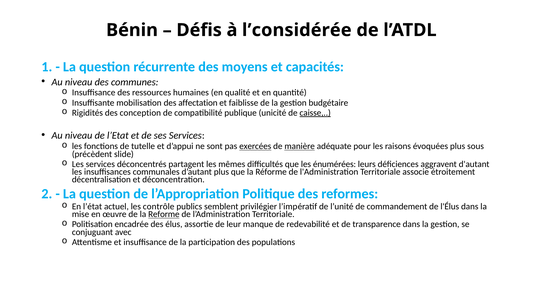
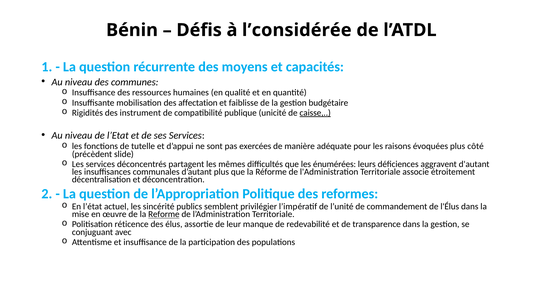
conception: conception -> instrument
exercées underline: present -> none
manière underline: present -> none
sous: sous -> côté
contrôle: contrôle -> sincérité
encadrée: encadrée -> réticence
